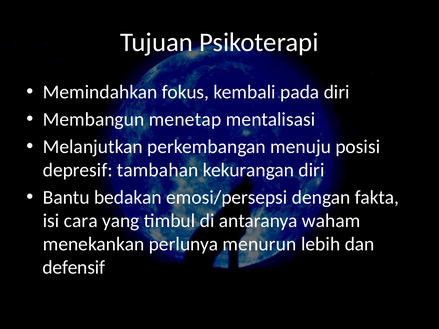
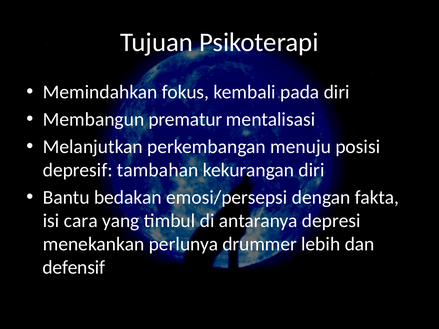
menetap: menetap -> prematur
waham: waham -> depresi
menurun: menurun -> drummer
